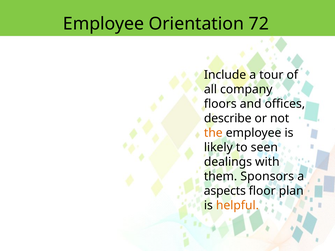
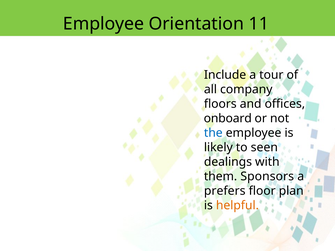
72: 72 -> 11
describe: describe -> onboard
the colour: orange -> blue
aspects: aspects -> prefers
